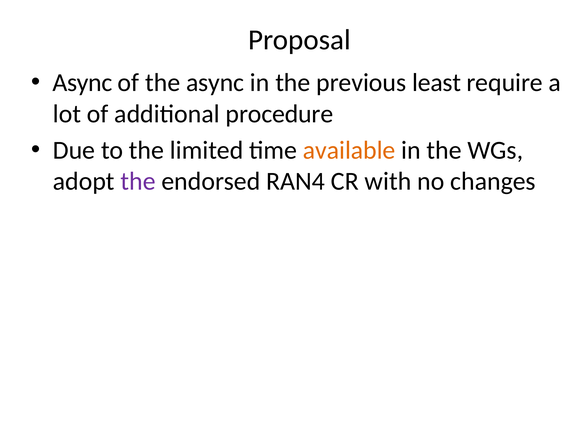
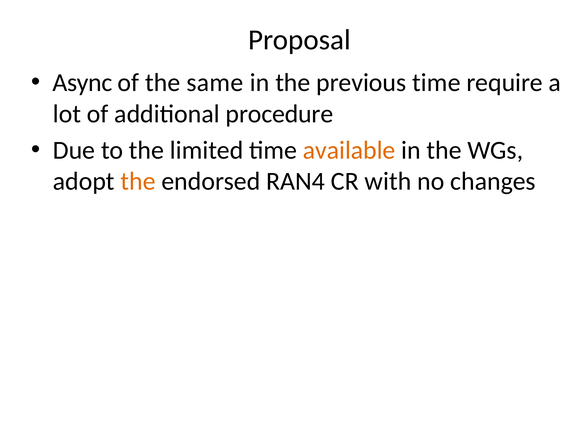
the async: async -> same
previous least: least -> time
the at (138, 181) colour: purple -> orange
